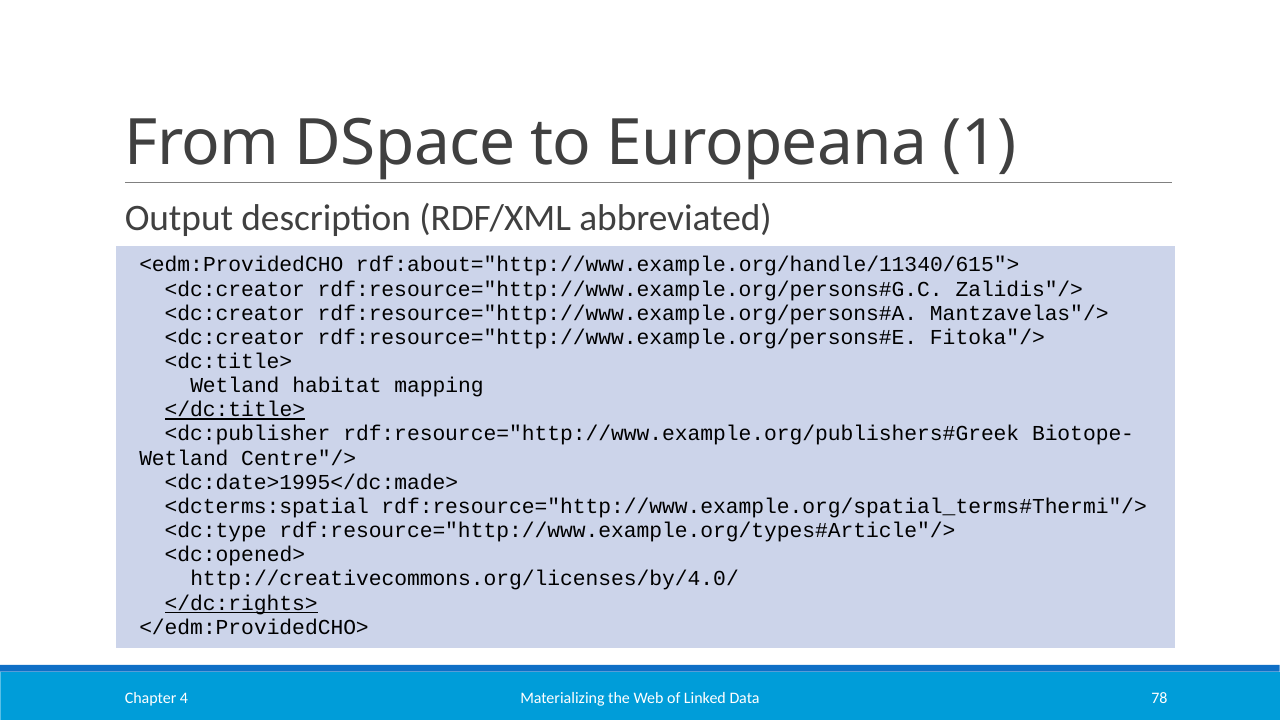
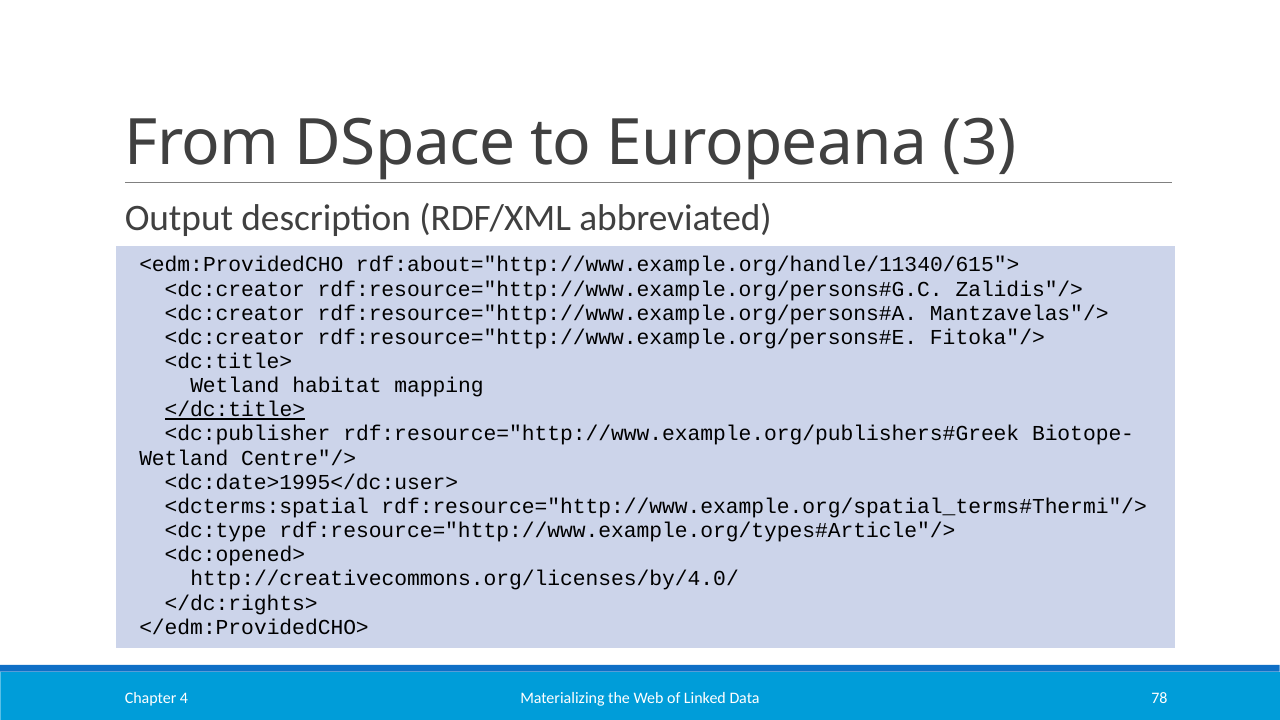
1: 1 -> 3
<dc:date>1995</dc:made>: <dc:date>1995</dc:made> -> <dc:date>1995</dc:user>
</dc:rights> underline: present -> none
